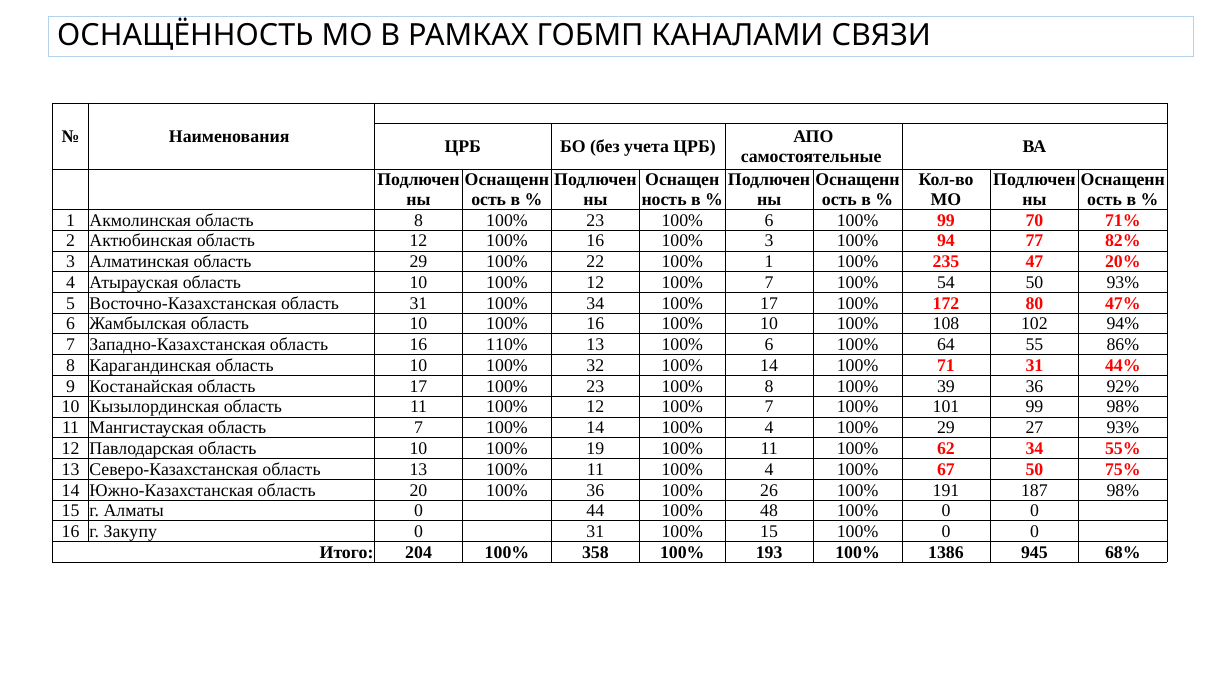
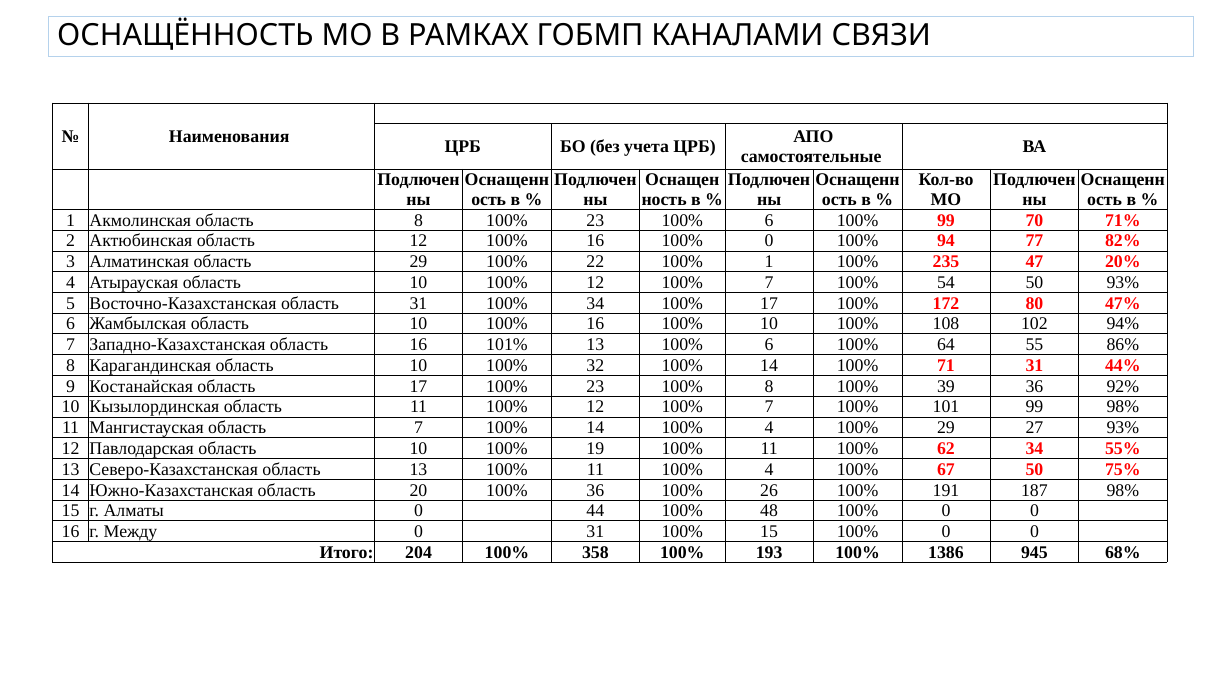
16 100% 3: 3 -> 0
110%: 110% -> 101%
Закупу: Закупу -> Между
